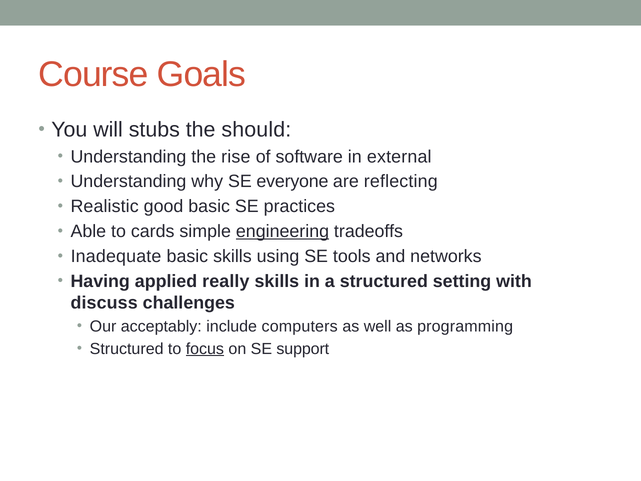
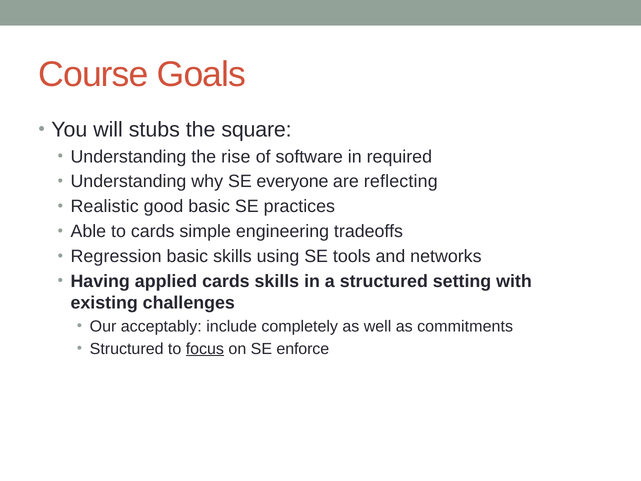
should: should -> square
external: external -> required
engineering underline: present -> none
Inadequate: Inadequate -> Regression
applied really: really -> cards
discuss: discuss -> existing
computers: computers -> completely
programming: programming -> commitments
support: support -> enforce
